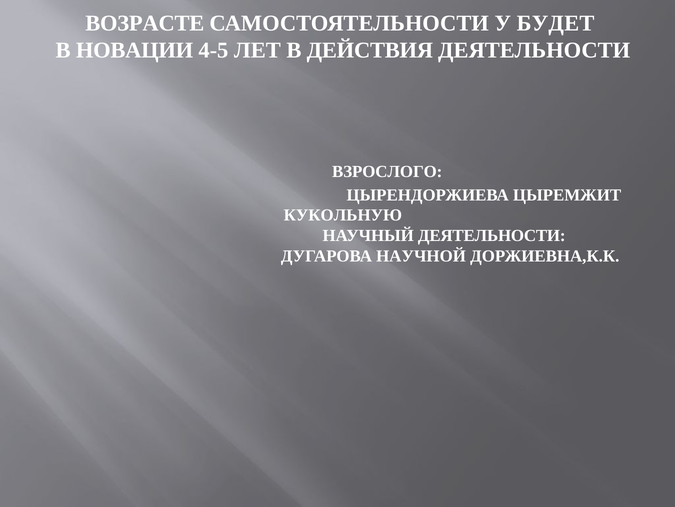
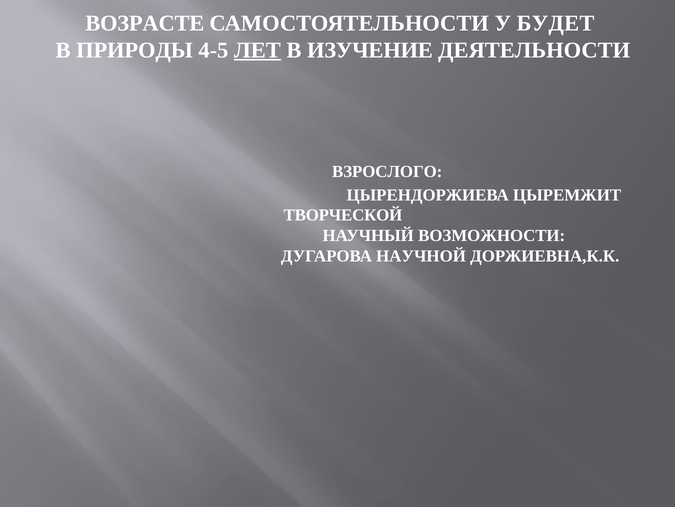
НОВАЦИИ: НОВАЦИИ -> ПРИРОДЫ
ЛЕТ underline: none -> present
ДЕЙСТВИЯ: ДЕЙСТВИЯ -> ИЗУЧЕНИЕ
КУКОЛЬНУЮ: КУКОЛЬНУЮ -> ТВОРЧЕСКОЙ
НАУЧНЫЙ ДЕЯТЕЛЬНОСТИ: ДЕЯТЕЛЬНОСТИ -> ВОЗМОЖНОСТИ
